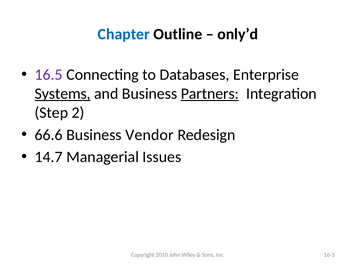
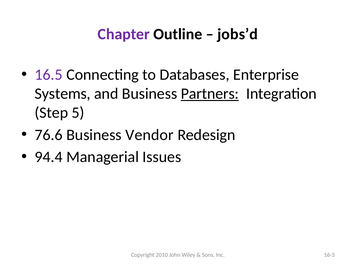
Chapter colour: blue -> purple
only’d: only’d -> jobs’d
Systems underline: present -> none
2: 2 -> 5
66.6: 66.6 -> 76.6
14.7: 14.7 -> 94.4
